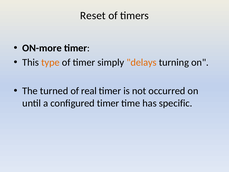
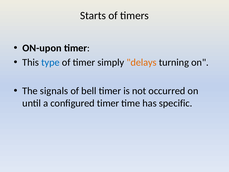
Reset: Reset -> Starts
ON-more: ON-more -> ON-upon
type colour: orange -> blue
turned: turned -> signals
real: real -> bell
